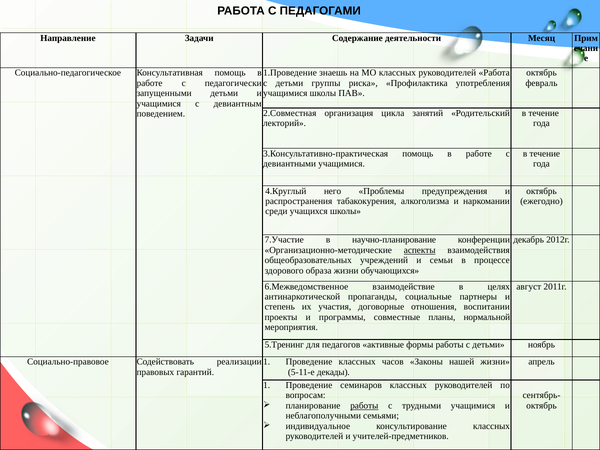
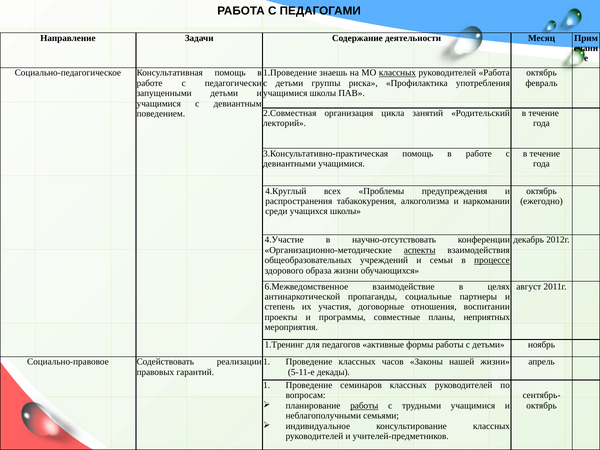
классных at (397, 73) underline: none -> present
него: него -> всех
7.Участие: 7.Участие -> 4.Участие
научно-планирование: научно-планирование -> научно-отсутствовать
процессе underline: none -> present
нормальной: нормальной -> неприятных
5.Тренинг: 5.Тренинг -> 1.Тренинг
